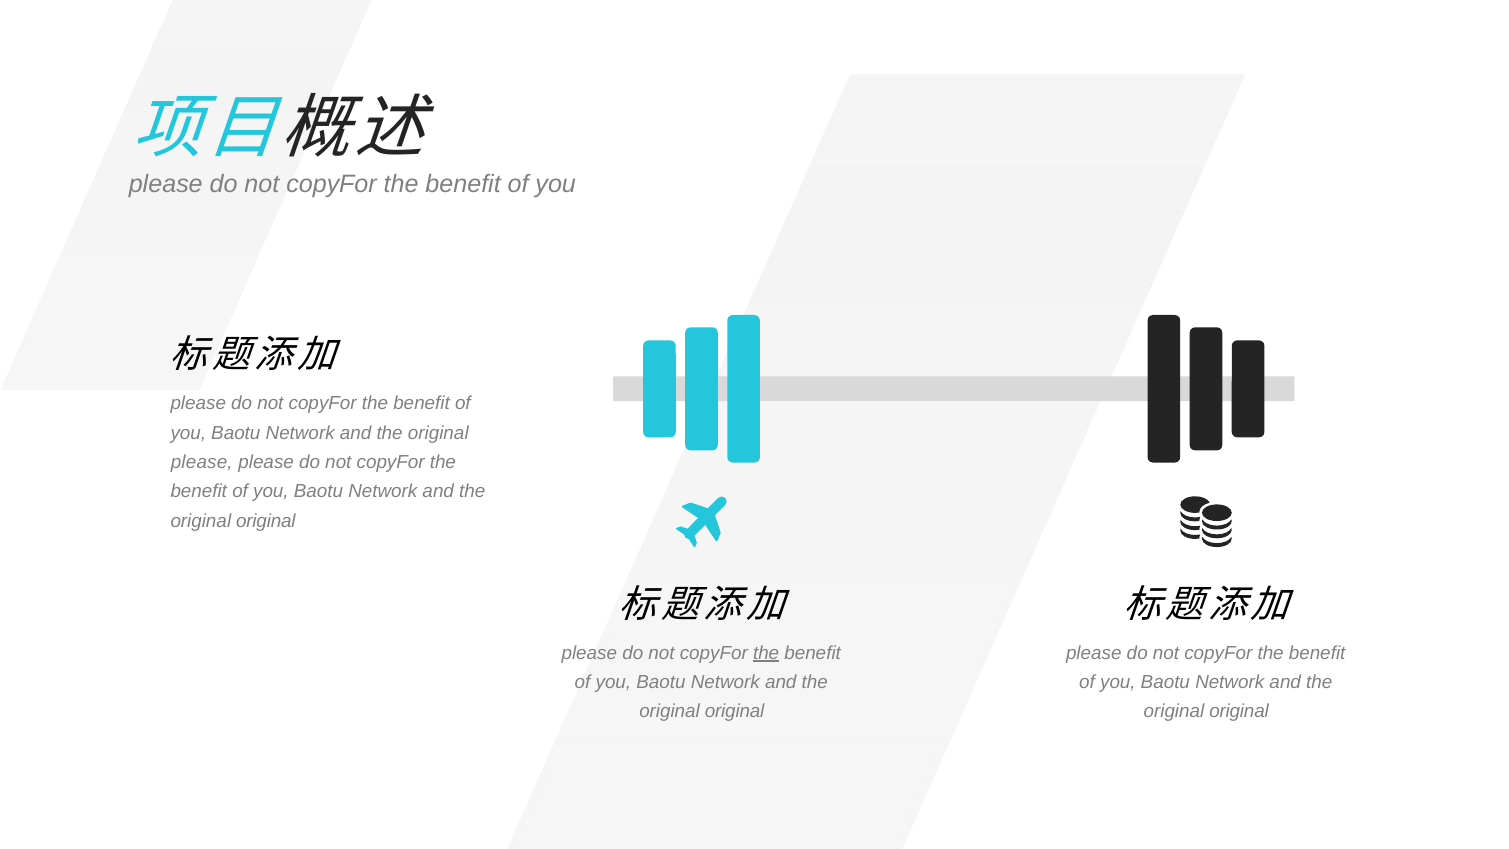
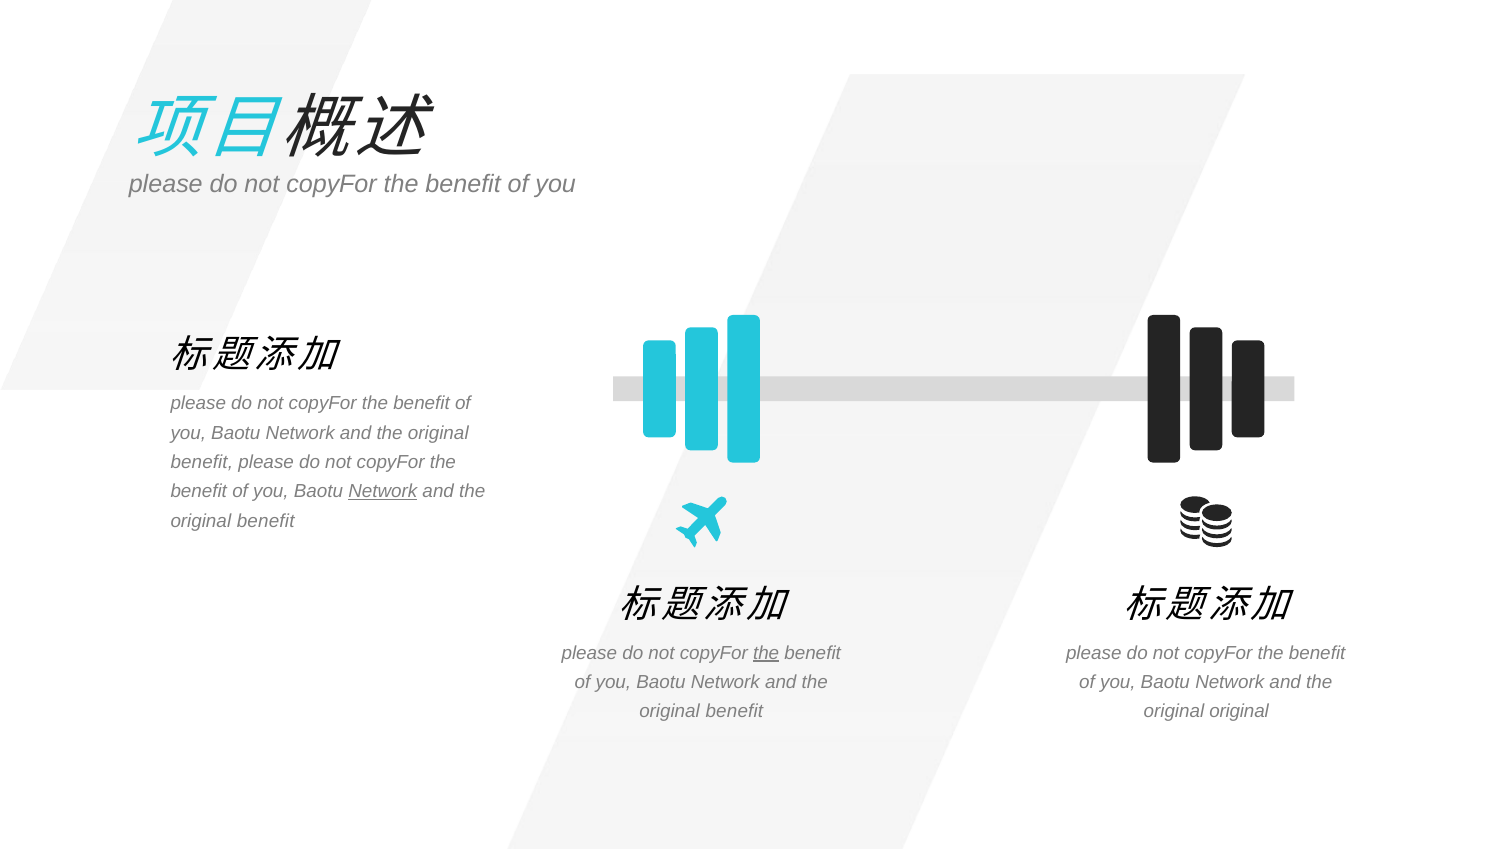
please at (202, 462): please -> benefit
Network at (383, 492) underline: none -> present
original at (266, 521): original -> benefit
original at (735, 712): original -> benefit
